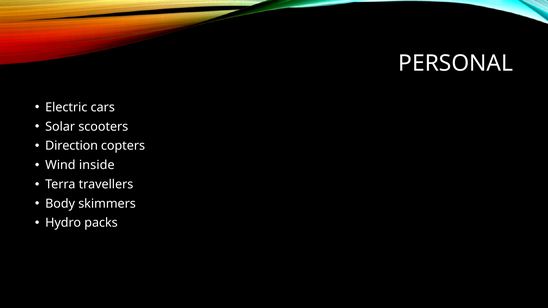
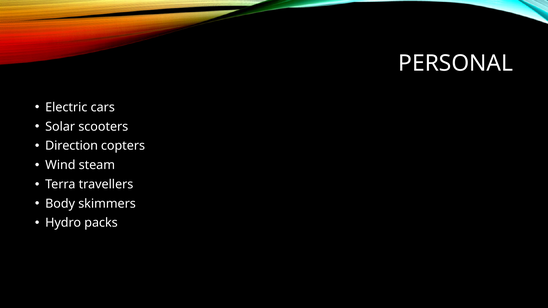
inside: inside -> steam
